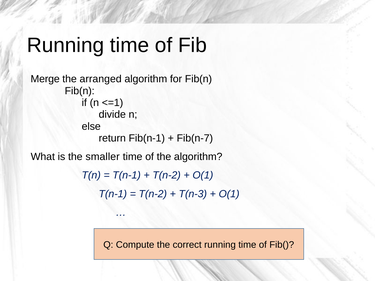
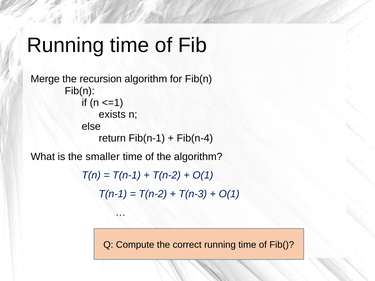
arranged: arranged -> recursion
divide: divide -> exists
Fib(n-7: Fib(n-7 -> Fib(n-4
